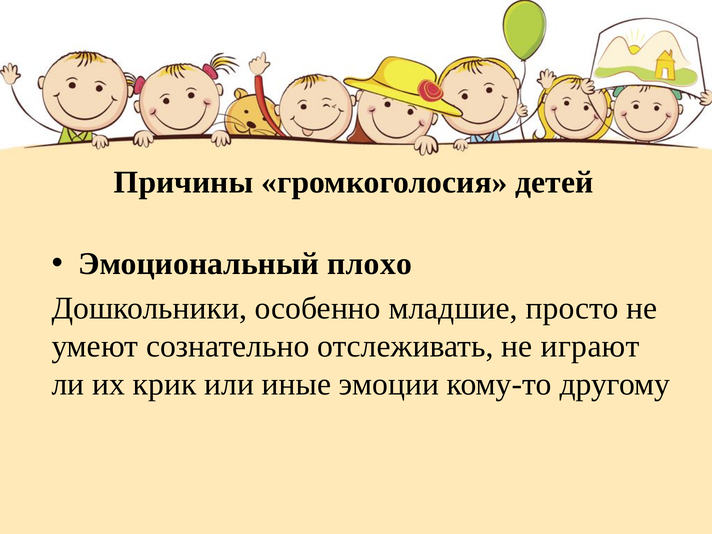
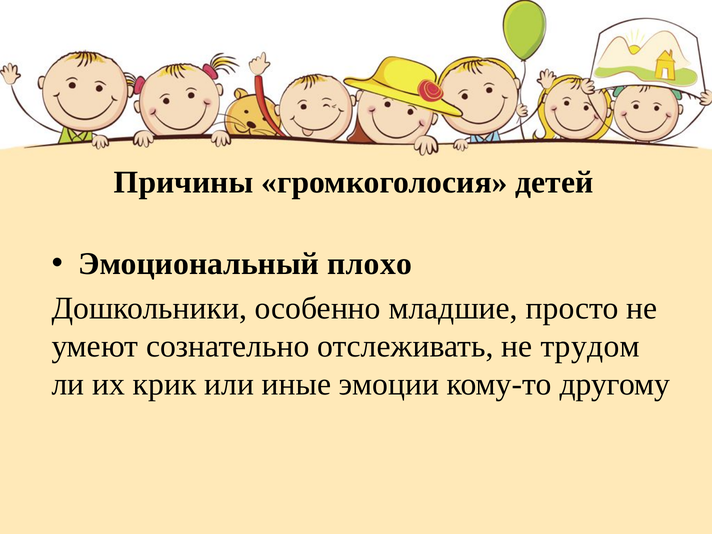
играют: играют -> трудом
